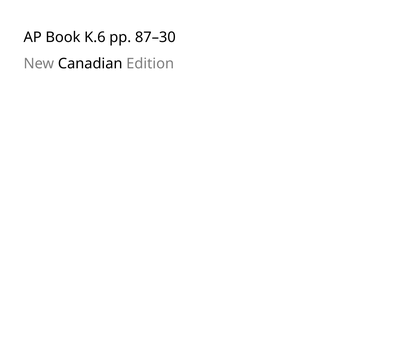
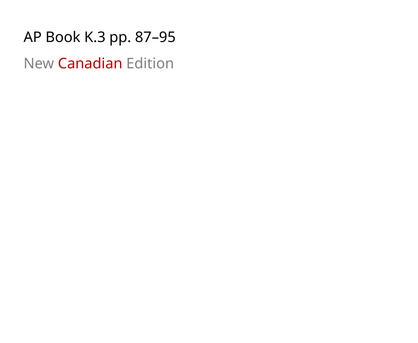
K.6: K.6 -> K.3
87–30: 87–30 -> 87–95
Canadian colour: black -> red
